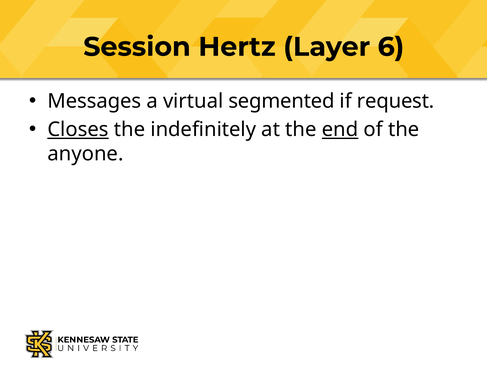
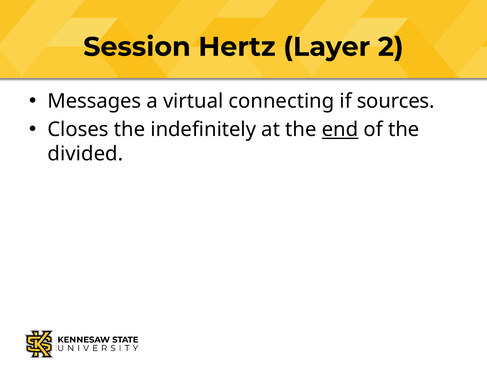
6: 6 -> 2
segmented: segmented -> connecting
request: request -> sources
Closes underline: present -> none
anyone: anyone -> divided
